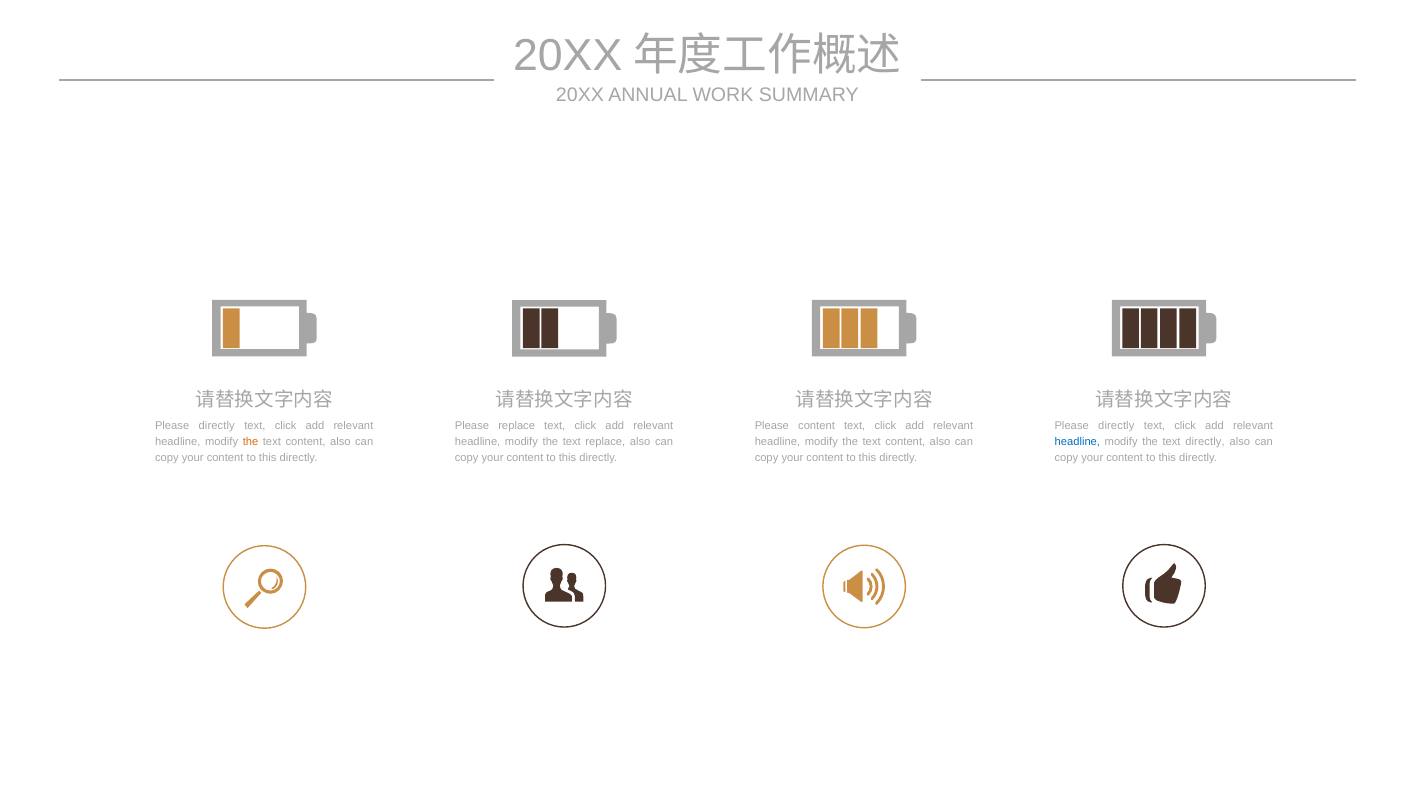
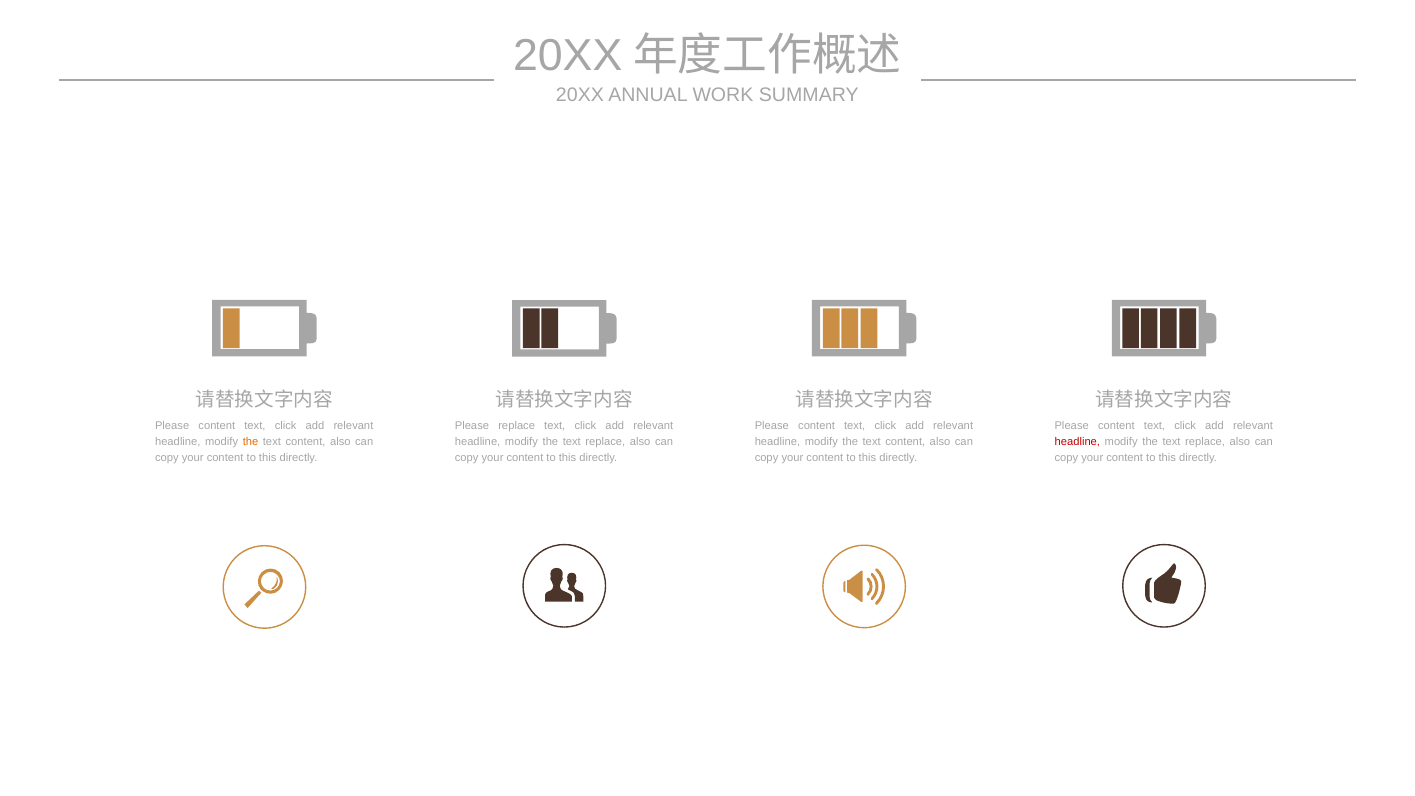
directly at (217, 425): directly -> content
directly at (1116, 425): directly -> content
headline at (1077, 441) colour: blue -> red
directly at (1205, 441): directly -> replace
